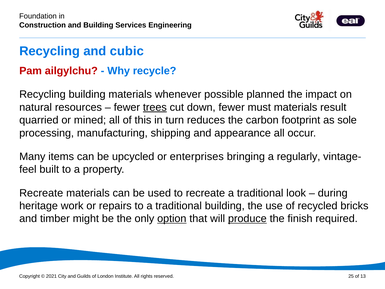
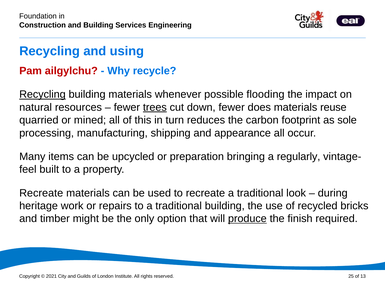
cubic: cubic -> using
Recycling at (42, 94) underline: none -> present
planned: planned -> flooding
must: must -> does
result: result -> reuse
enterprises: enterprises -> preparation
option underline: present -> none
